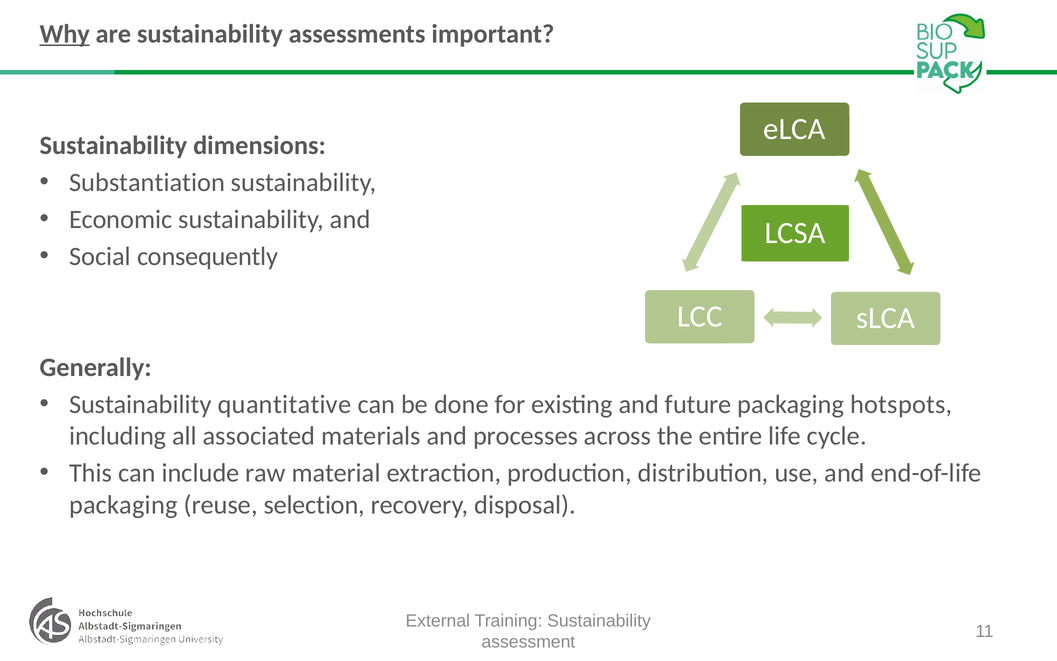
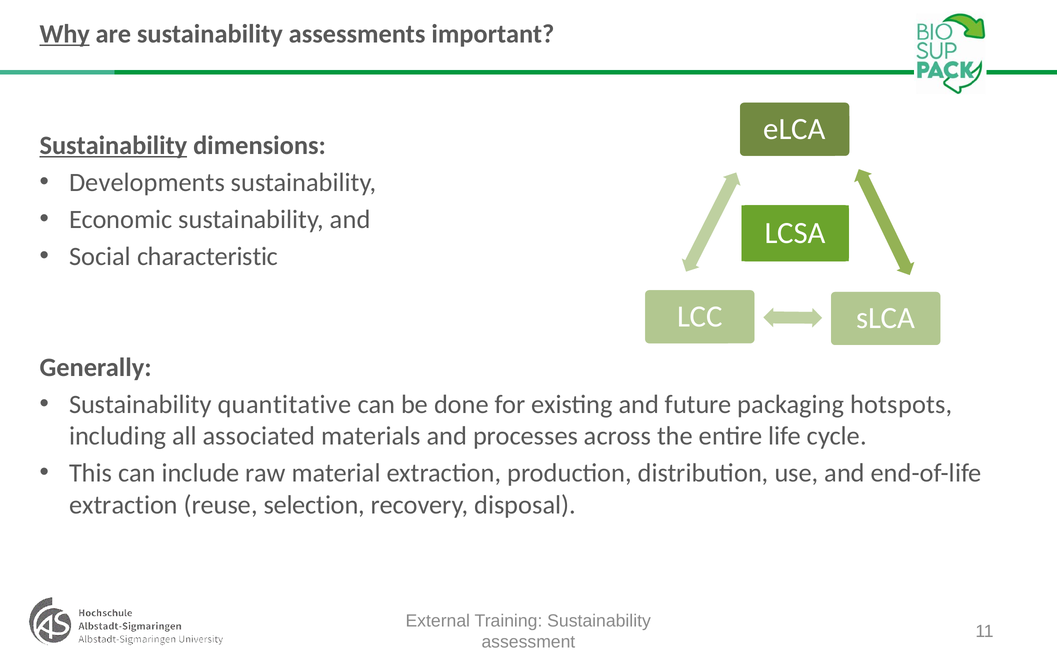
Sustainability at (113, 145) underline: none -> present
Substantiation: Substantiation -> Developments
consequently: consequently -> characteristic
packaging at (123, 505): packaging -> extraction
